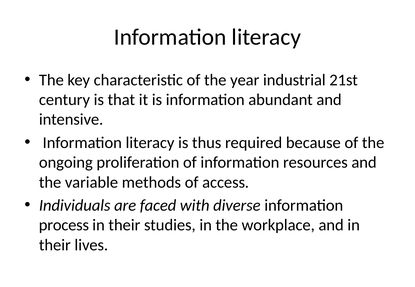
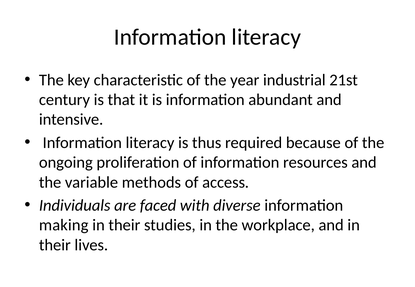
process: process -> making
